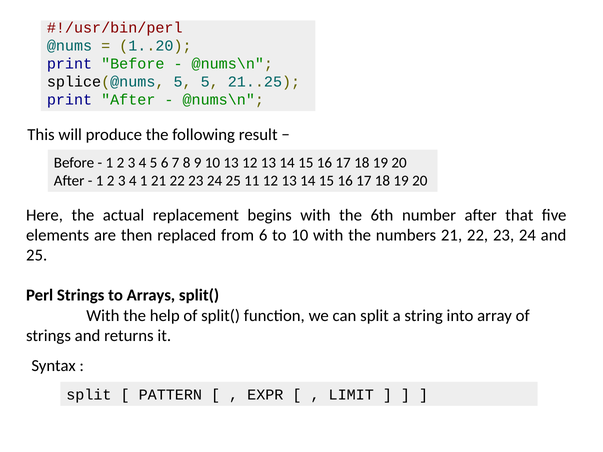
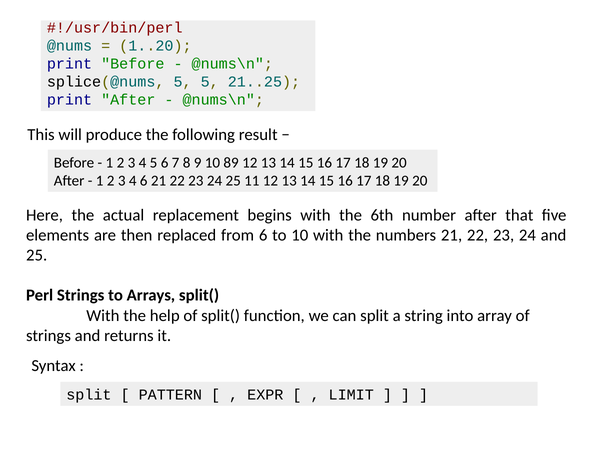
10 13: 13 -> 89
4 1: 1 -> 6
